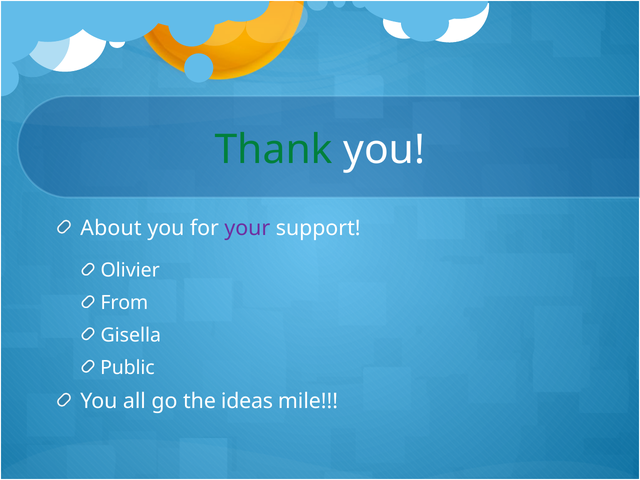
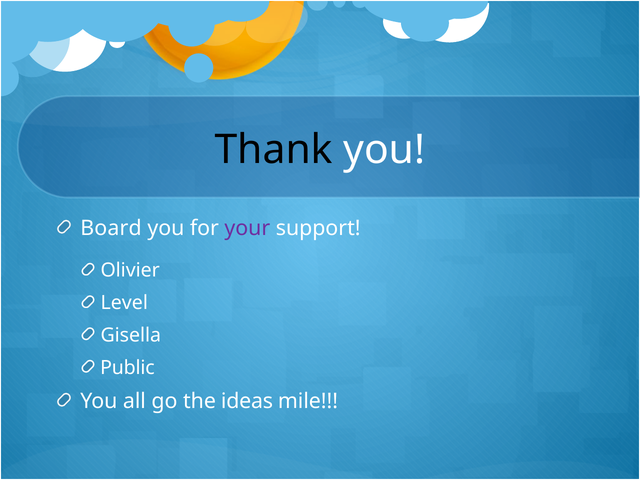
Thank colour: green -> black
About: About -> Board
From: From -> Level
